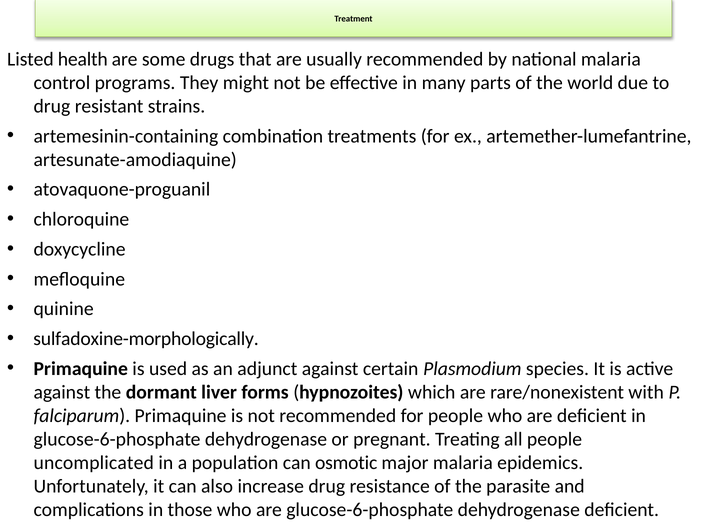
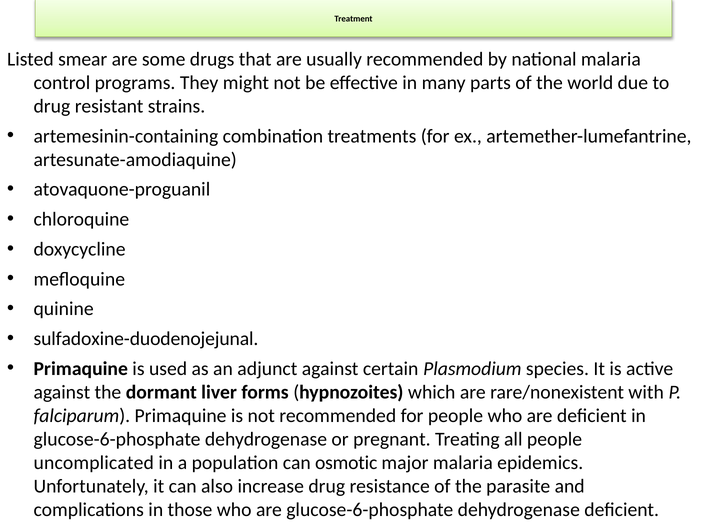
health: health -> smear
sulfadoxine-morphologically: sulfadoxine-morphologically -> sulfadoxine-duodenojejunal
